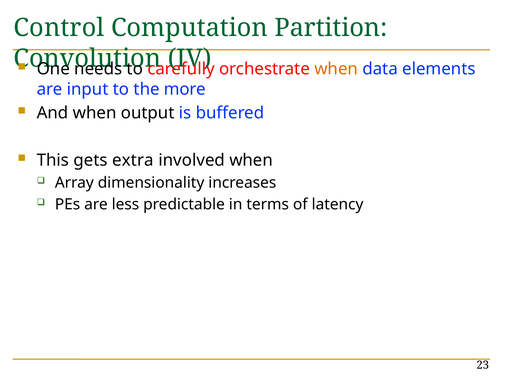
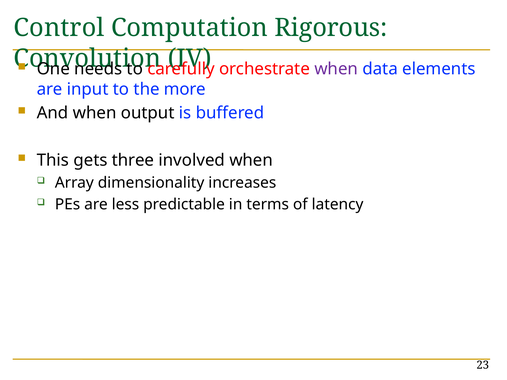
Partition: Partition -> Rigorous
when at (336, 69) colour: orange -> purple
extra: extra -> three
